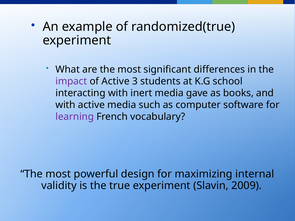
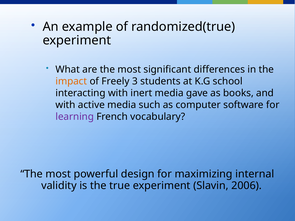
impact colour: purple -> orange
of Active: Active -> Freely
2009: 2009 -> 2006
